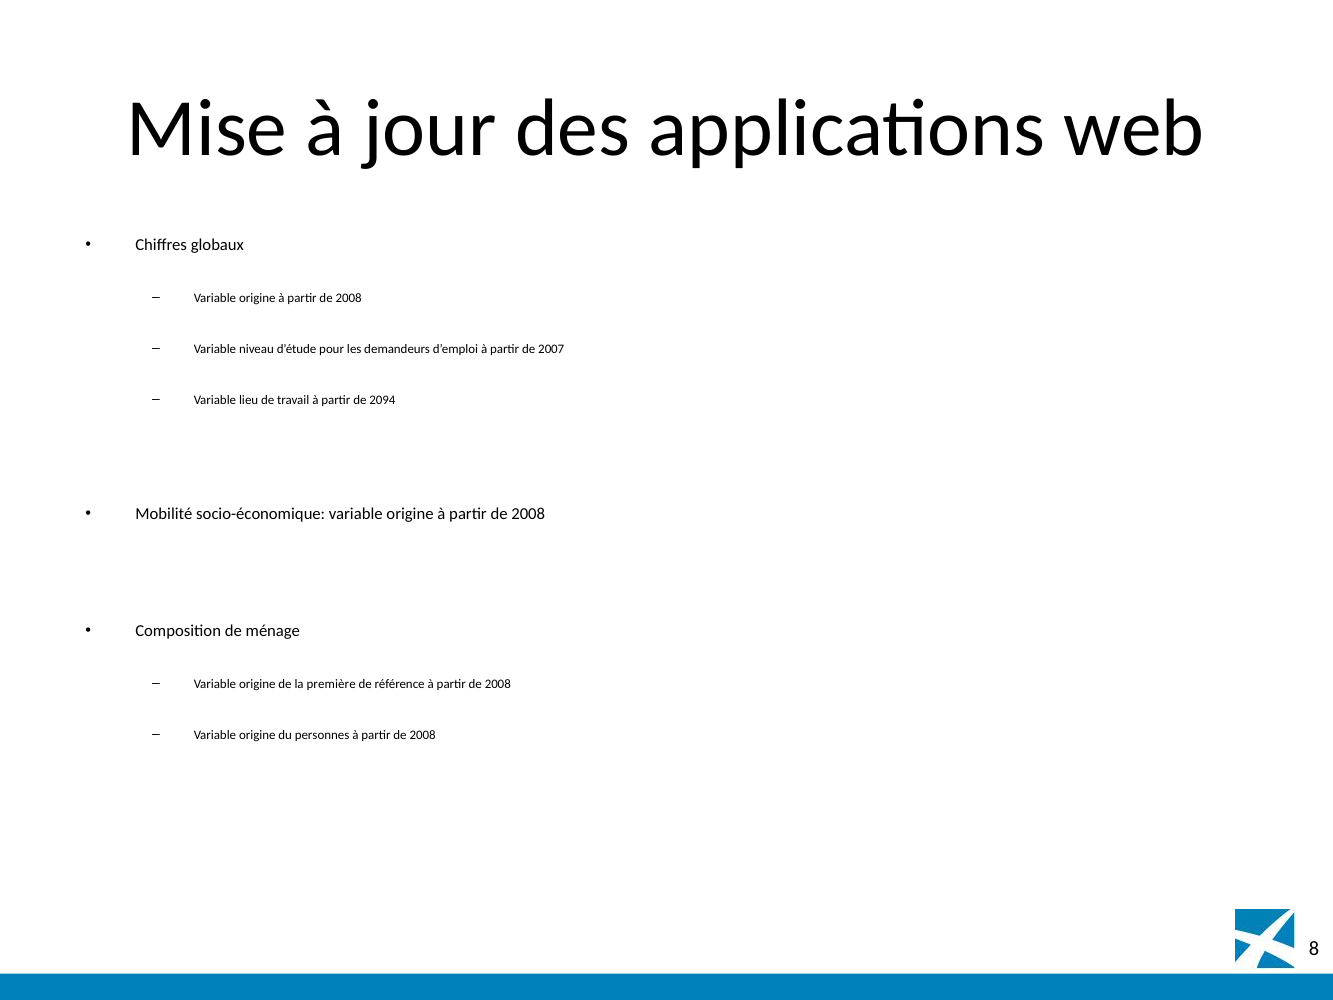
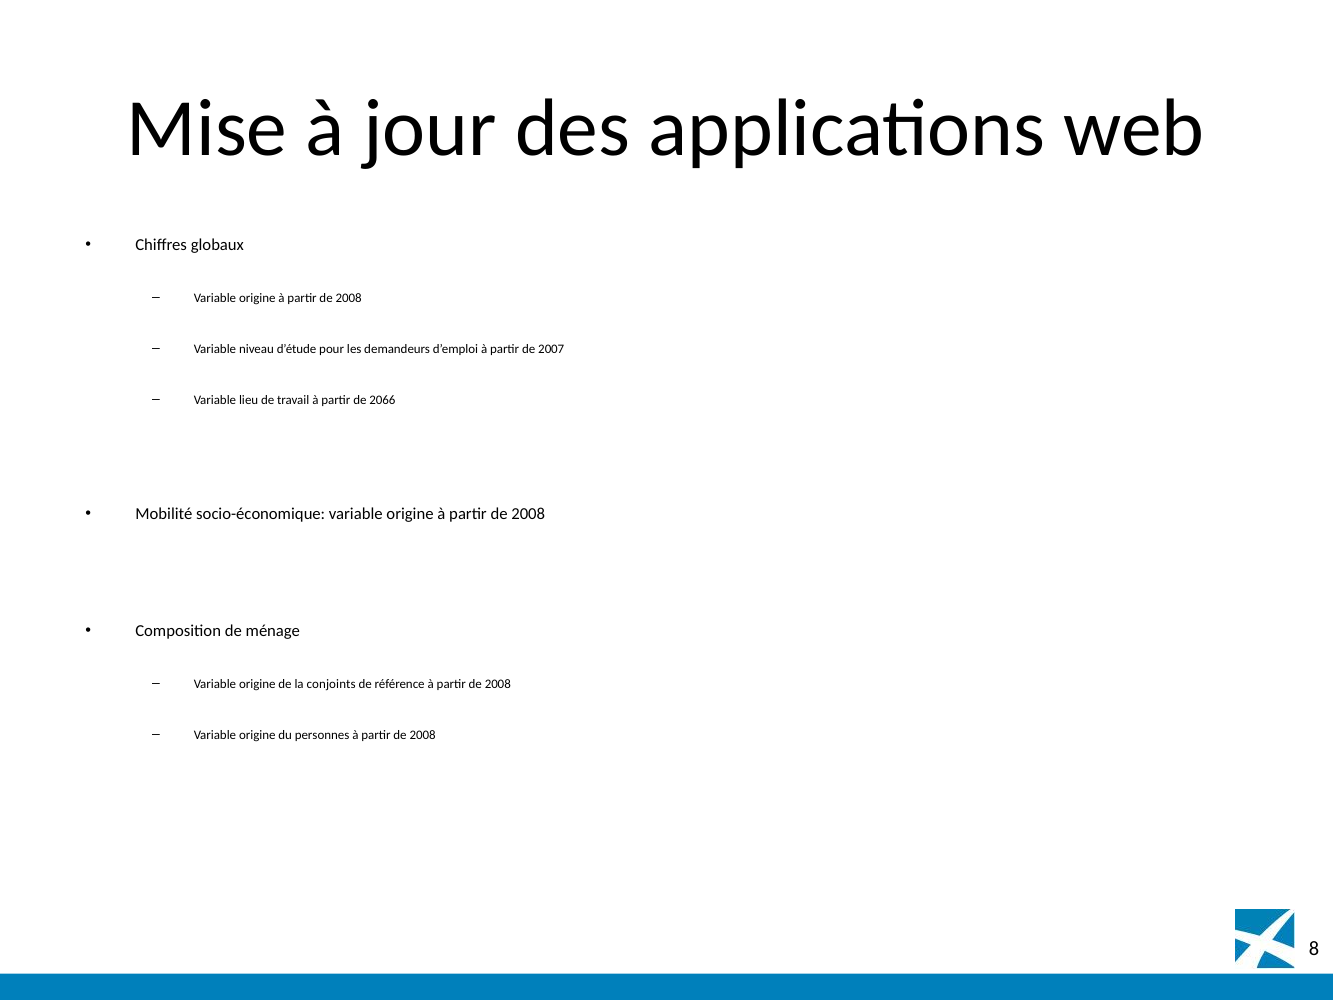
2094: 2094 -> 2066
première: première -> conjoints
